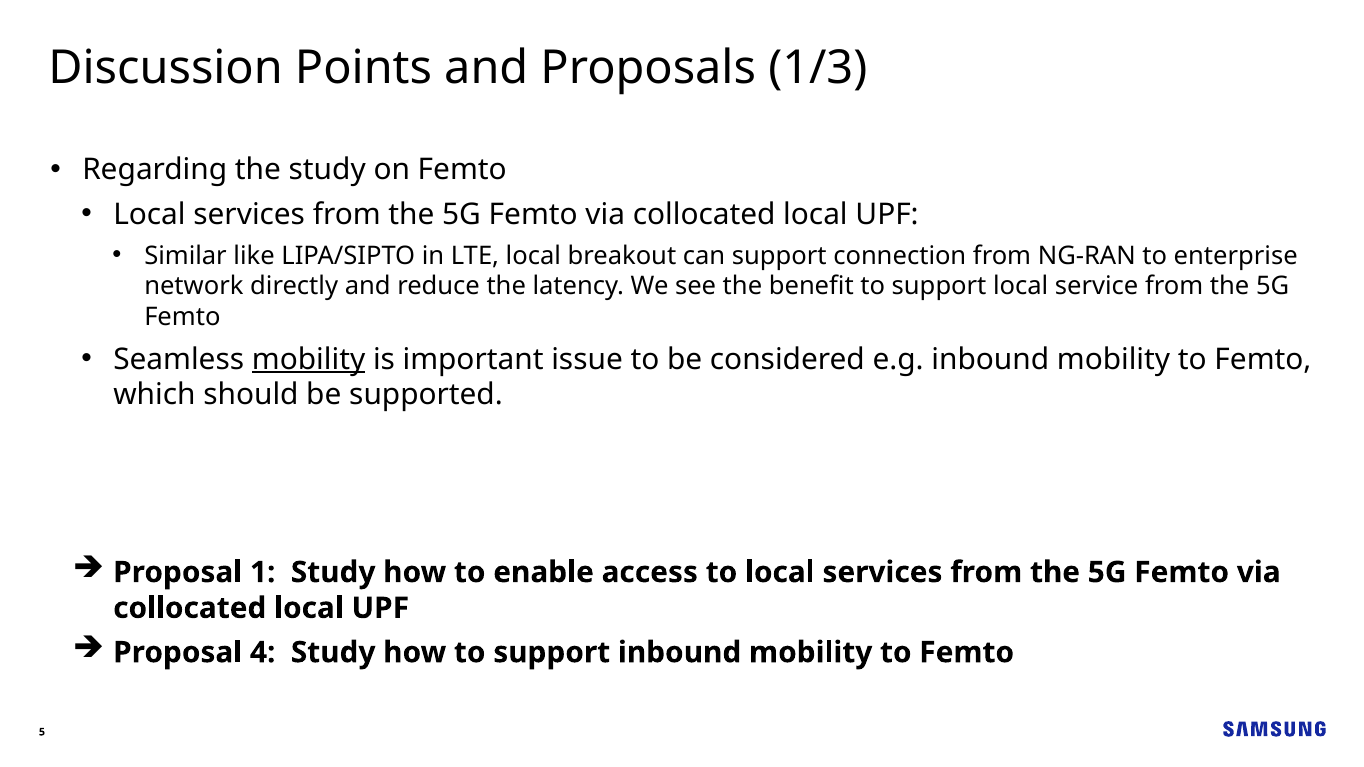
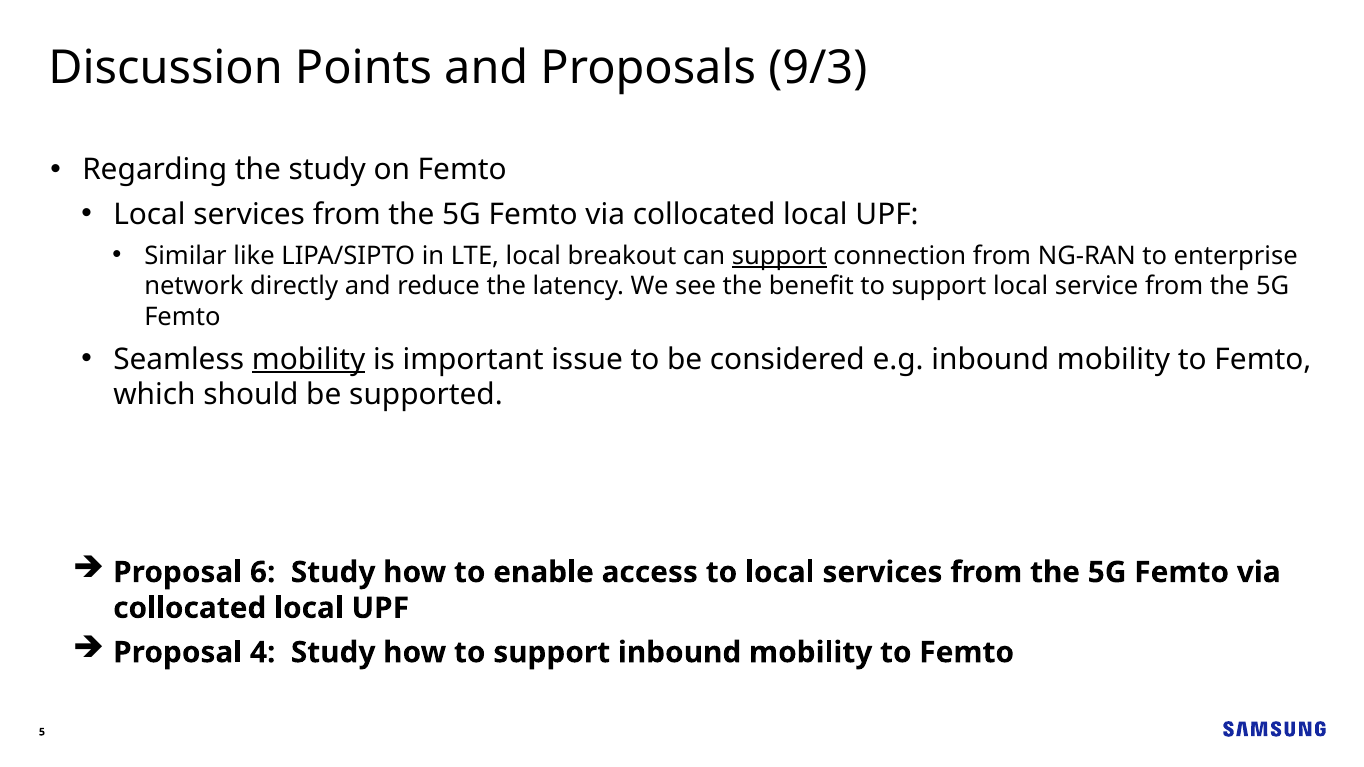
1/3: 1/3 -> 9/3
support at (779, 256) underline: none -> present
1: 1 -> 6
